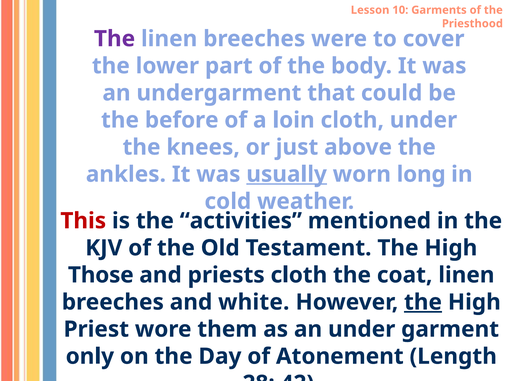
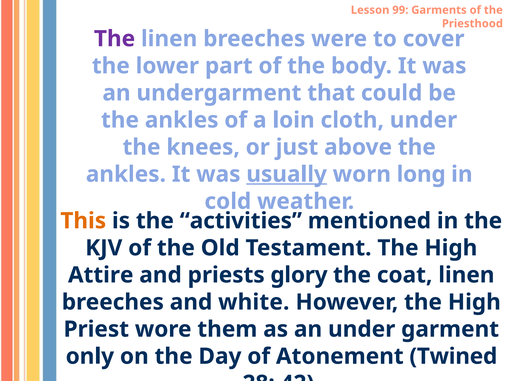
10: 10 -> 99
before at (182, 120): before -> ankles
This colour: red -> orange
Those: Those -> Attire
priests cloth: cloth -> glory
the at (423, 302) underline: present -> none
Length: Length -> Twined
